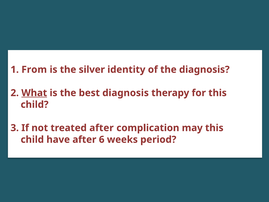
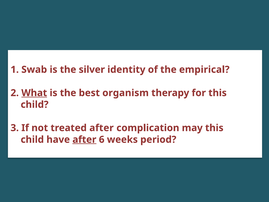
From: From -> Swab
the diagnosis: diagnosis -> empirical
best diagnosis: diagnosis -> organism
after at (84, 139) underline: none -> present
